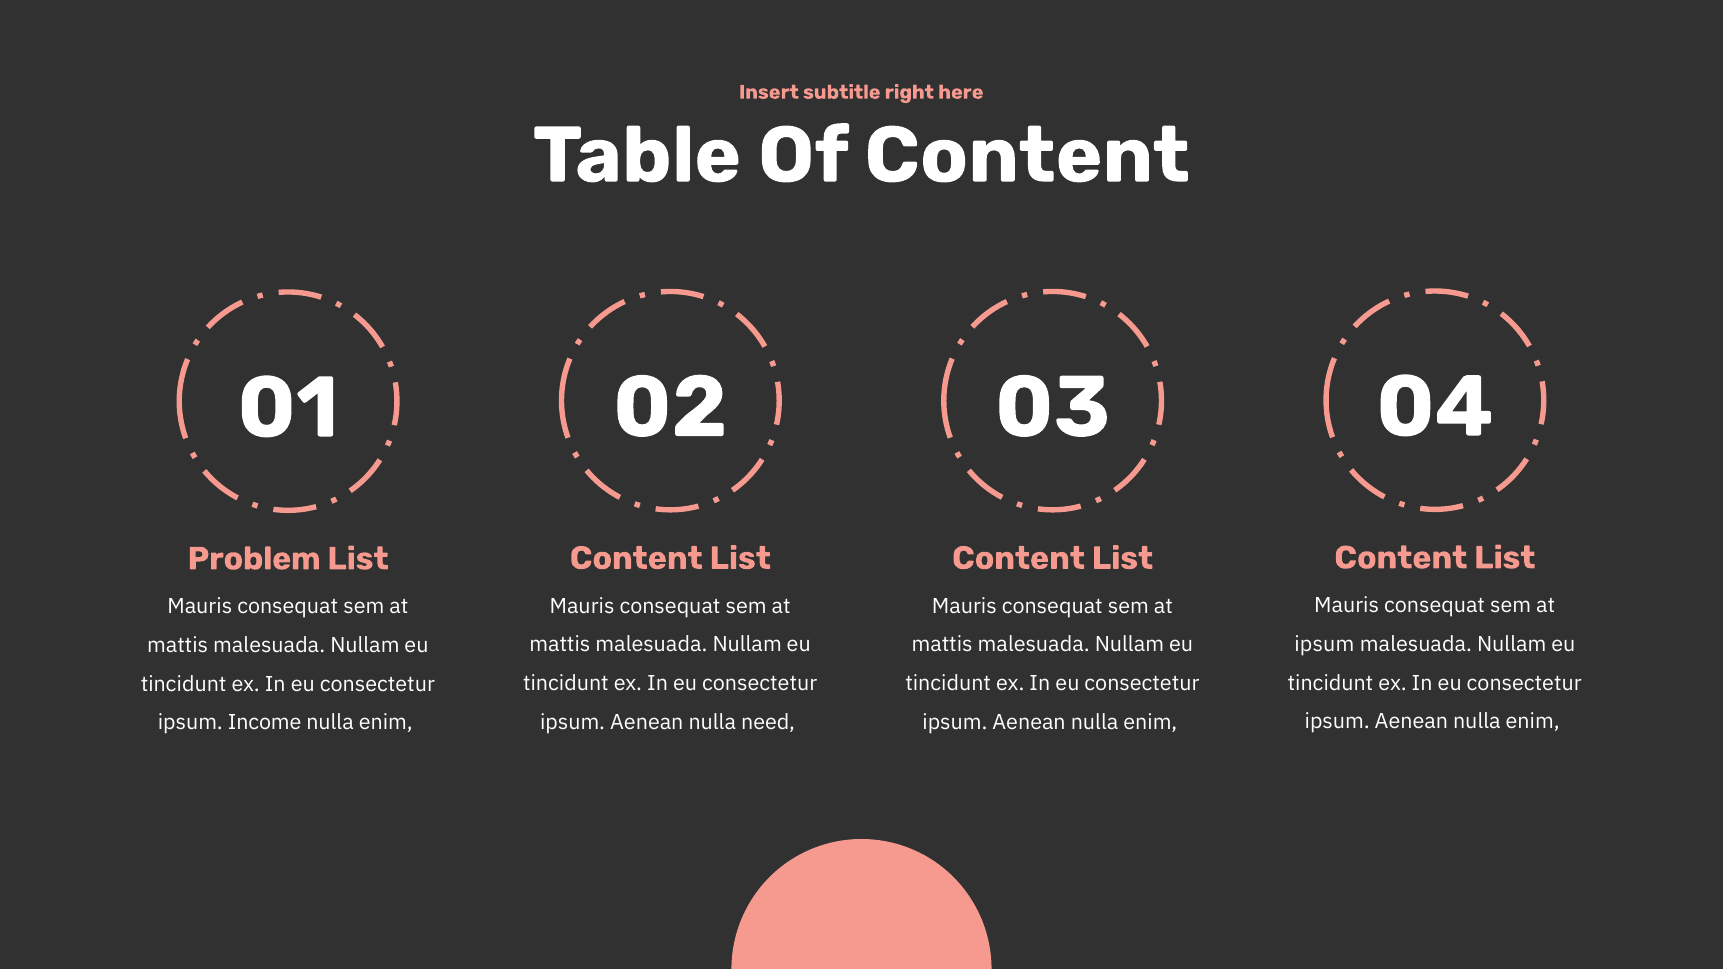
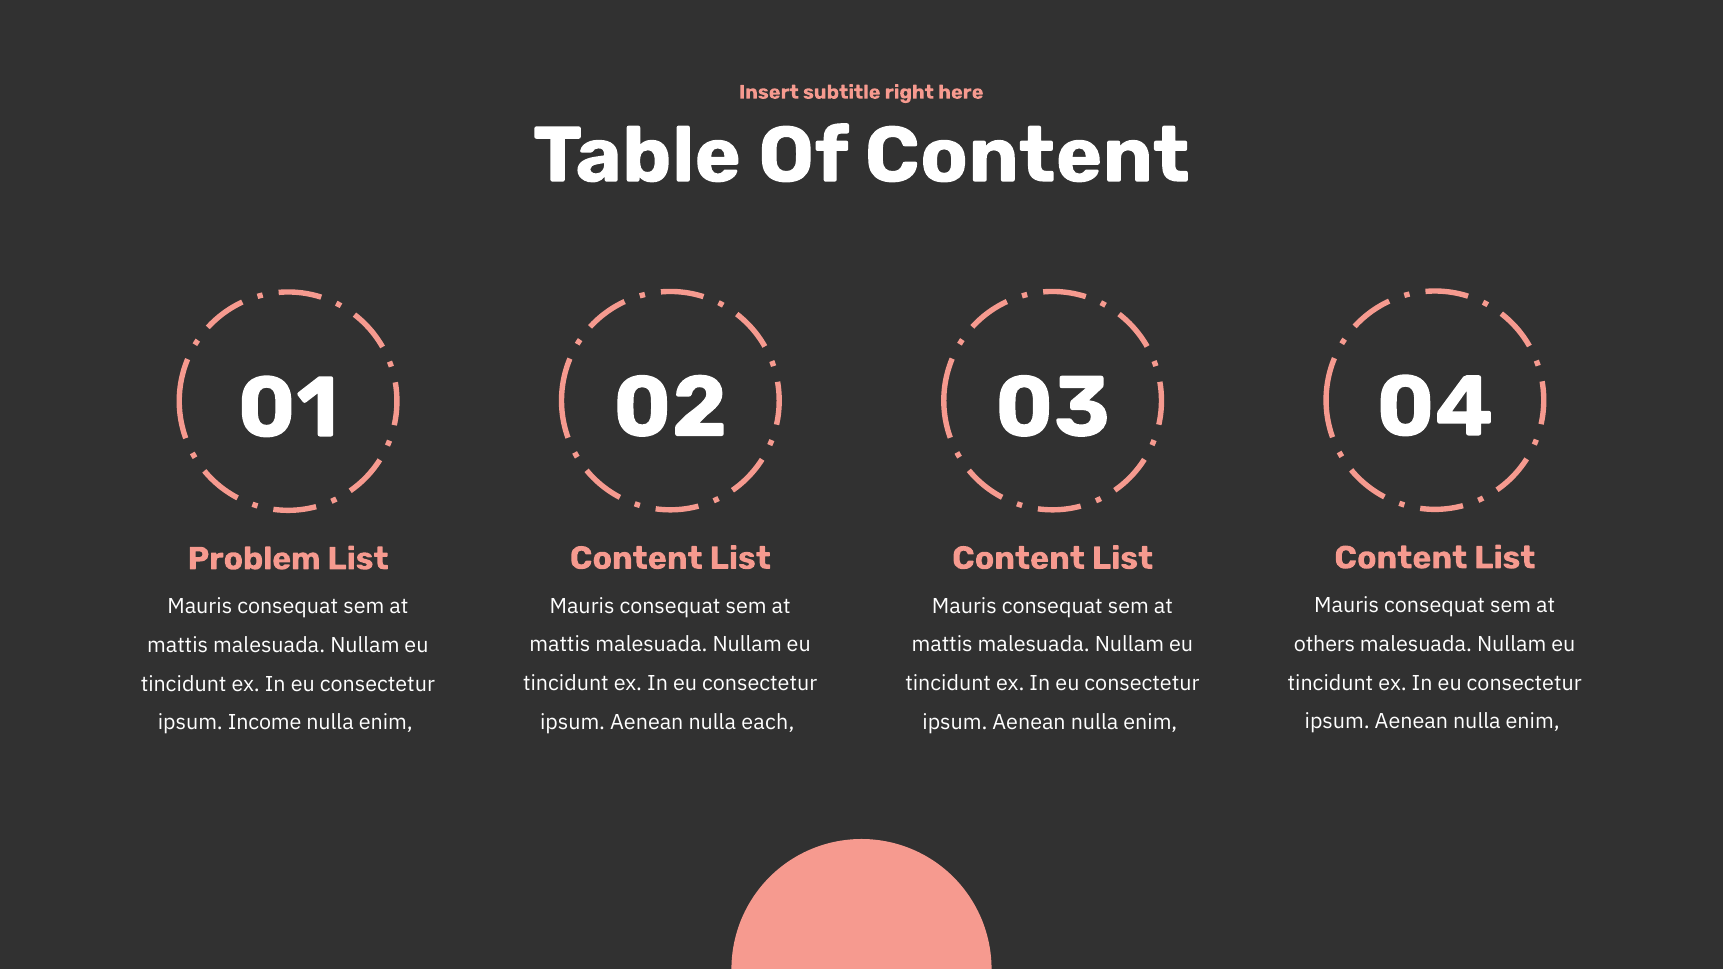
ipsum at (1324, 644): ipsum -> others
need: need -> each
